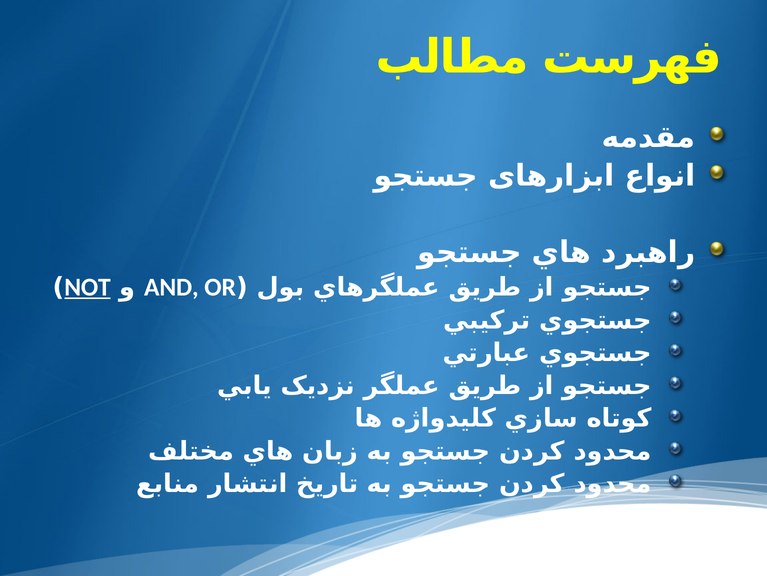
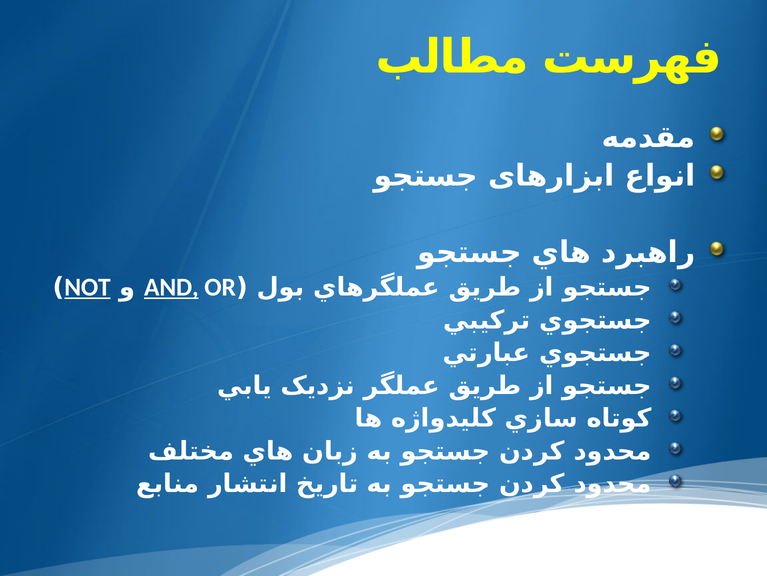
AND underline: none -> present
